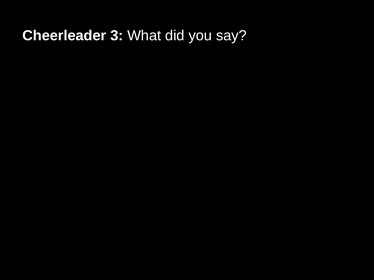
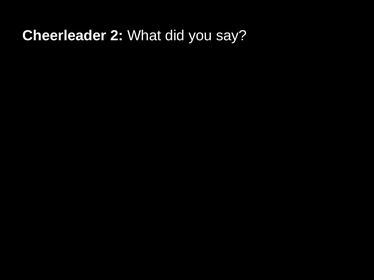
3: 3 -> 2
